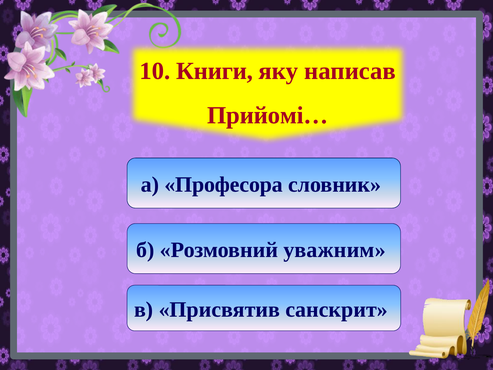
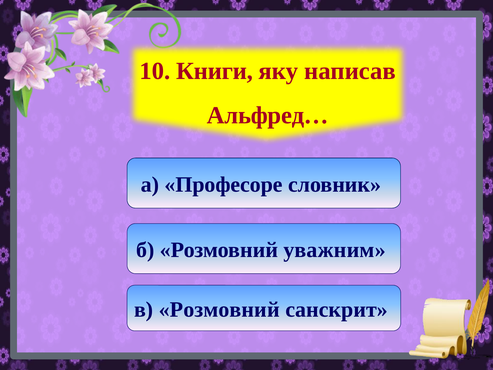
Прийомі…: Прийомі… -> Альфред…
Професора: Професора -> Професоре
в Присвятив: Присвятив -> Розмовний
